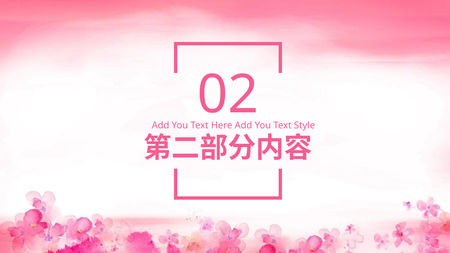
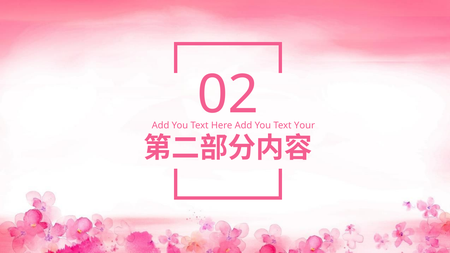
Style: Style -> Your
